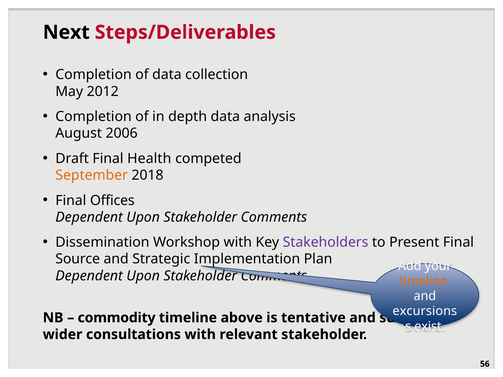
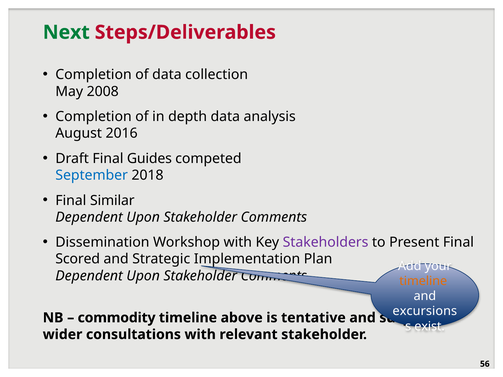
Next colour: black -> green
2012: 2012 -> 2008
2006: 2006 -> 2016
Health: Health -> Guides
September colour: orange -> blue
Offices: Offices -> Similar
Source: Source -> Scored
